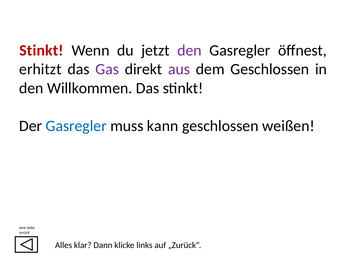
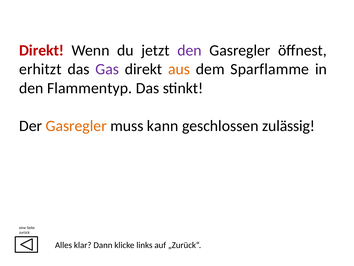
Stinkt at (41, 50): Stinkt -> Direkt
aus colour: purple -> orange
dem Geschlossen: Geschlossen -> Sparflamme
Willkommen: Willkommen -> Flammentyp
Gasregler at (76, 126) colour: blue -> orange
weißen: weißen -> zulässig
